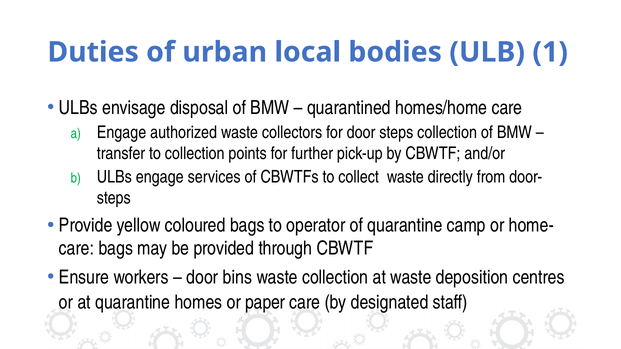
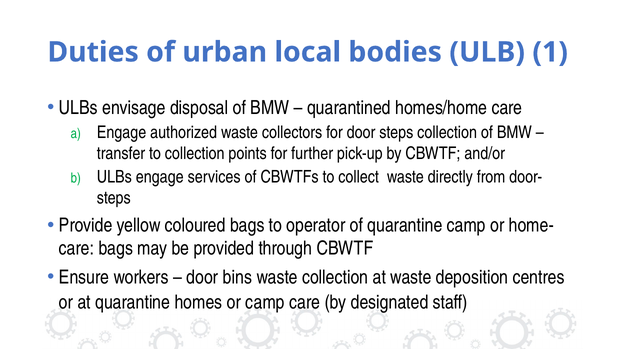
or paper: paper -> camp
